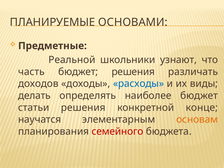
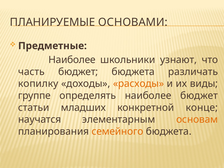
Реальной at (72, 60): Реальной -> Наиболее
бюджет решения: решения -> бюджета
доходов: доходов -> копилку
расходы colour: blue -> orange
делать: делать -> группе
статьи решения: решения -> младших
семейного colour: red -> orange
